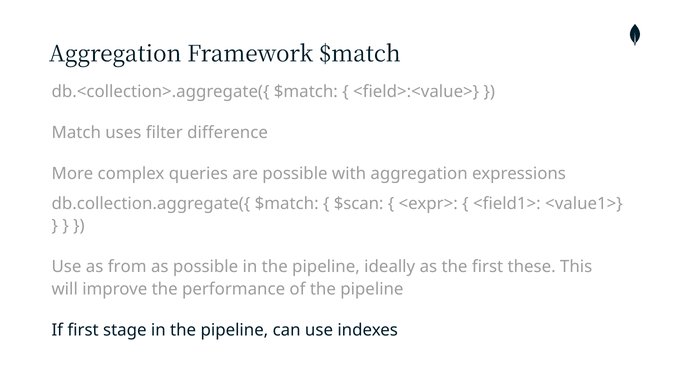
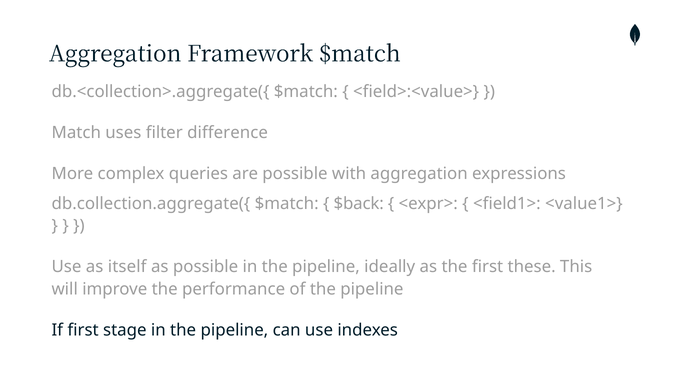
$scan: $scan -> $back
from: from -> itself
